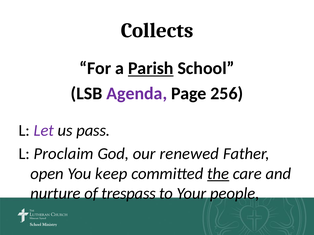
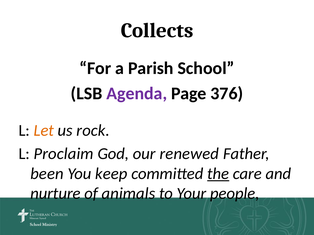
Parish underline: present -> none
256: 256 -> 376
Let colour: purple -> orange
pass: pass -> rock
open: open -> been
trespass: trespass -> animals
